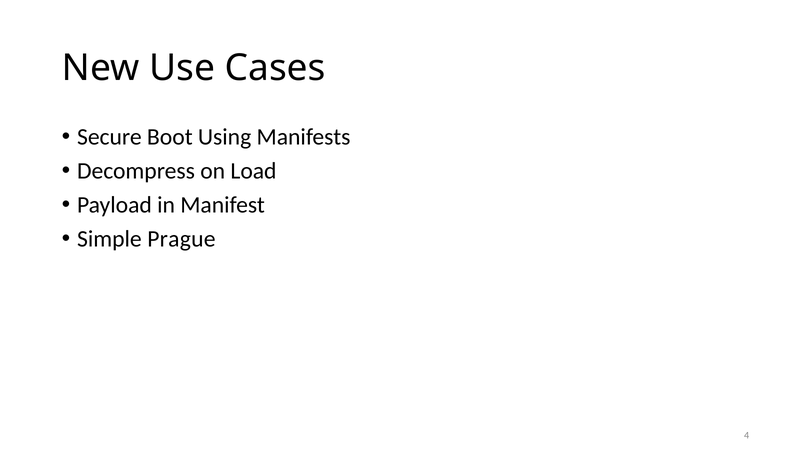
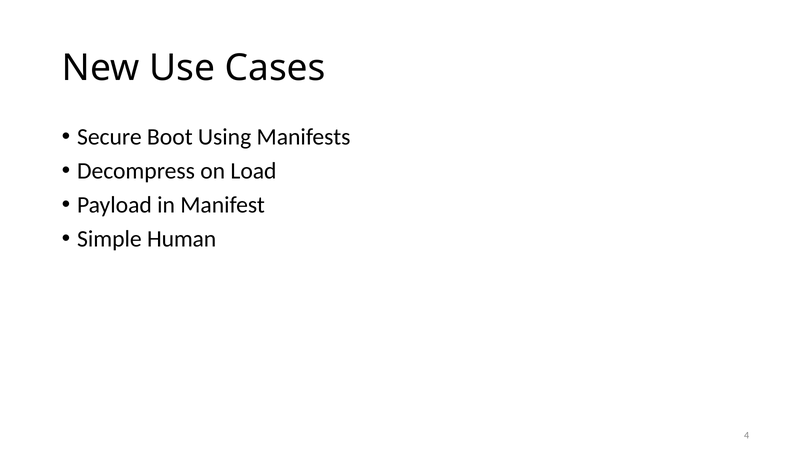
Prague: Prague -> Human
